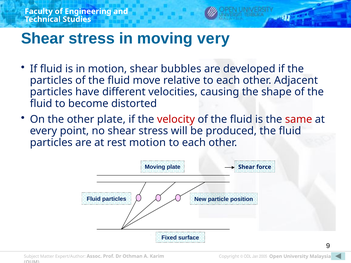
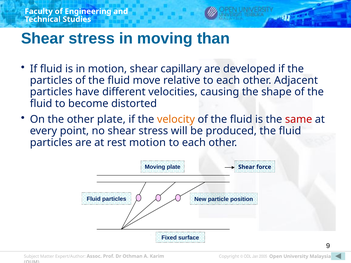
very: very -> than
bubbles: bubbles -> capillary
velocity colour: red -> orange
